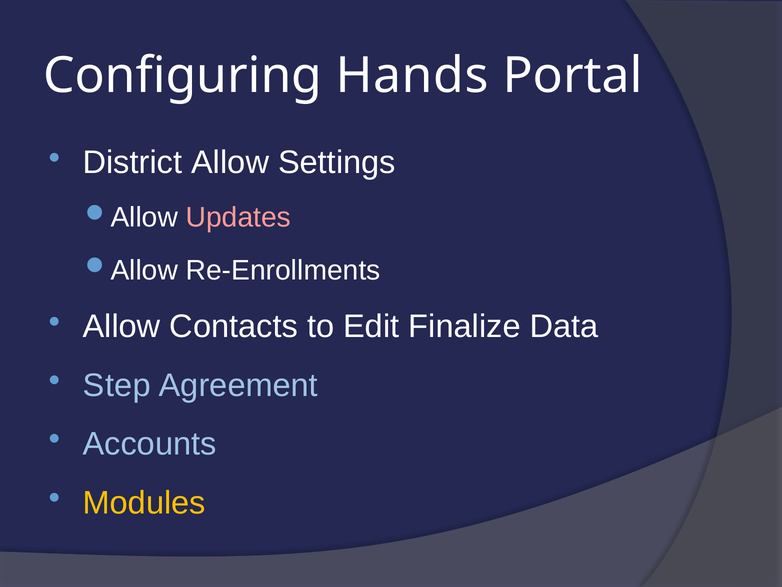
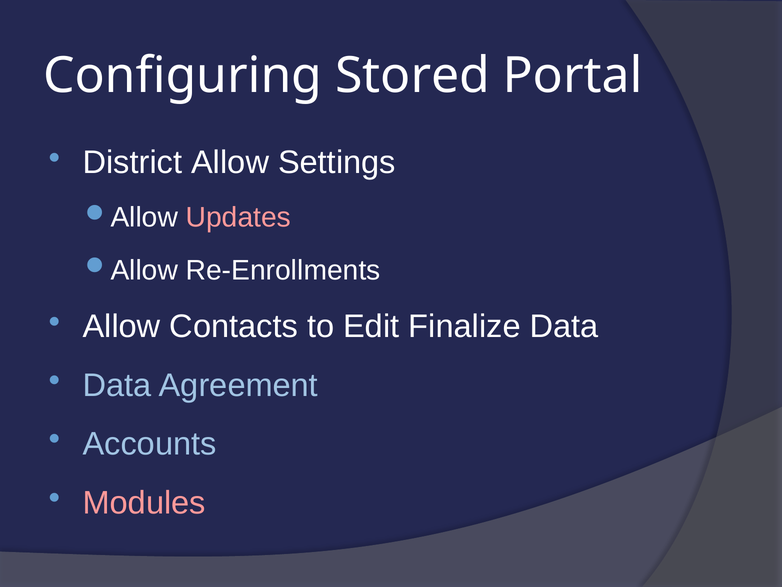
Hands: Hands -> Stored
Step at (117, 385): Step -> Data
Modules colour: yellow -> pink
